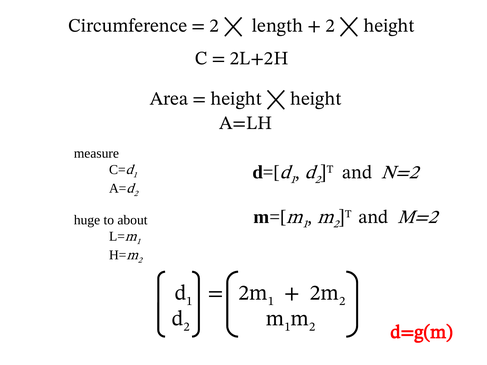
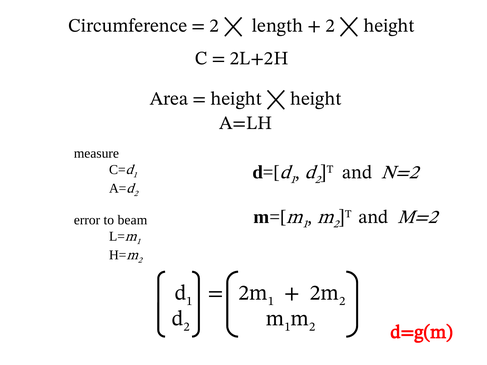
huge: huge -> error
about: about -> beam
